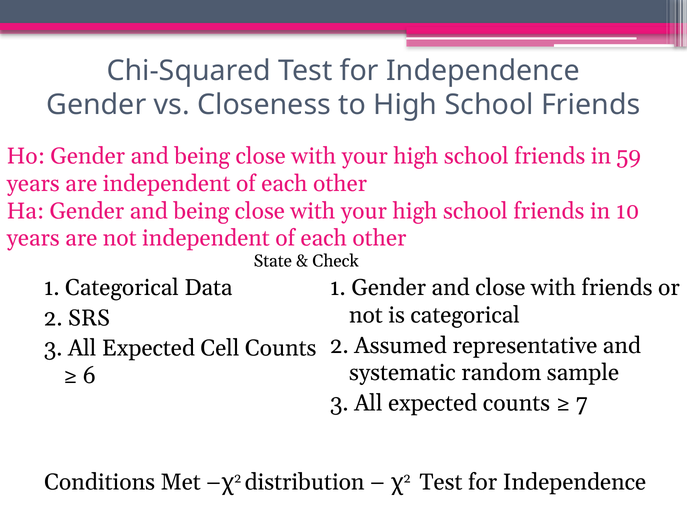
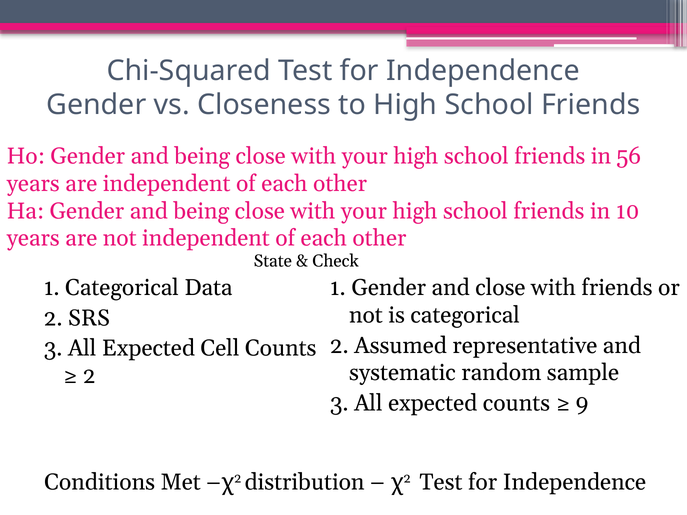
59: 59 -> 56
6 at (89, 376): 6 -> 2
7: 7 -> 9
